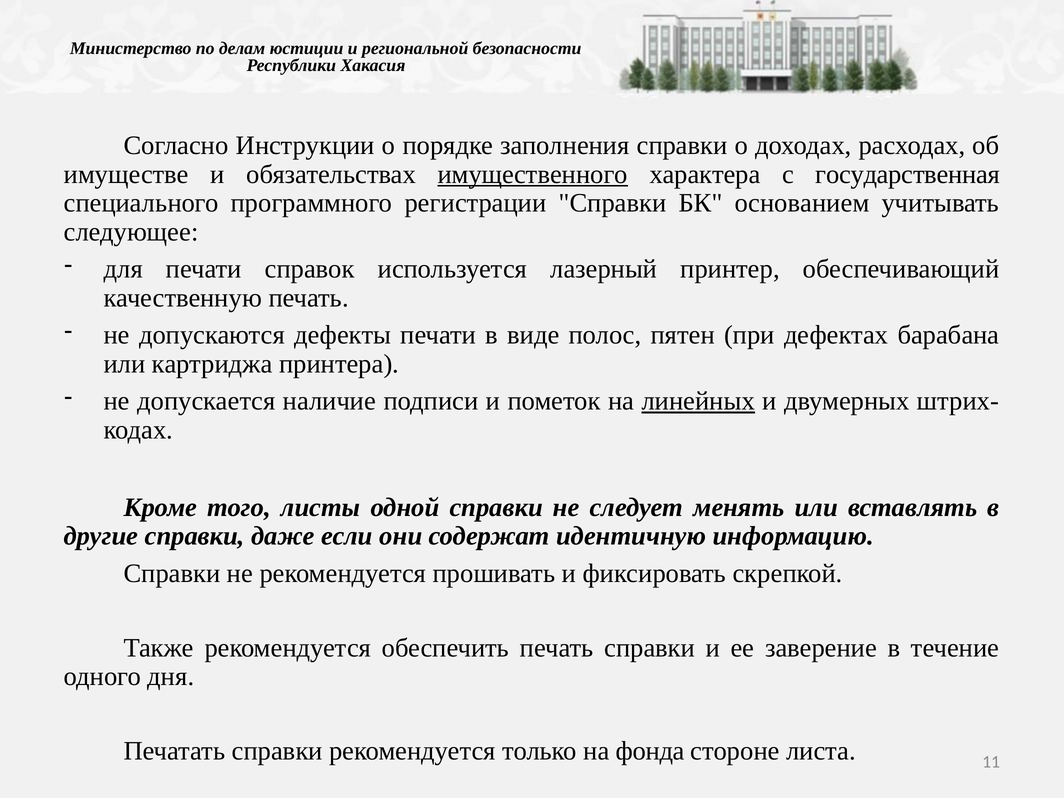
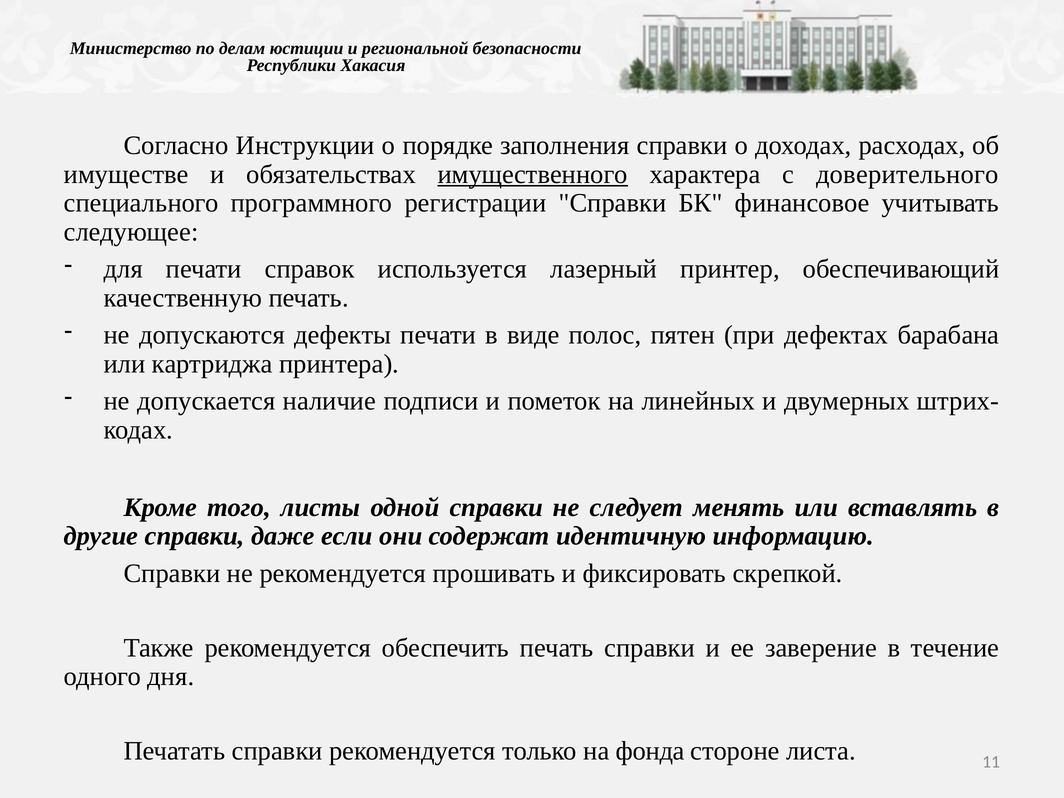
государственная: государственная -> доверительного
основанием: основанием -> финансовое
линейных underline: present -> none
